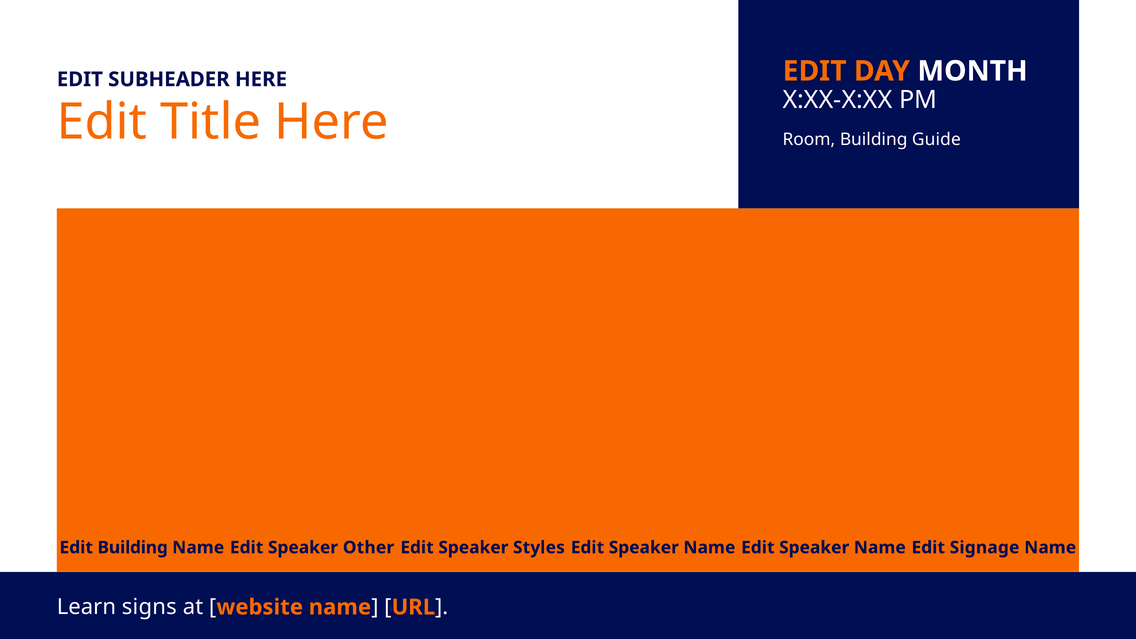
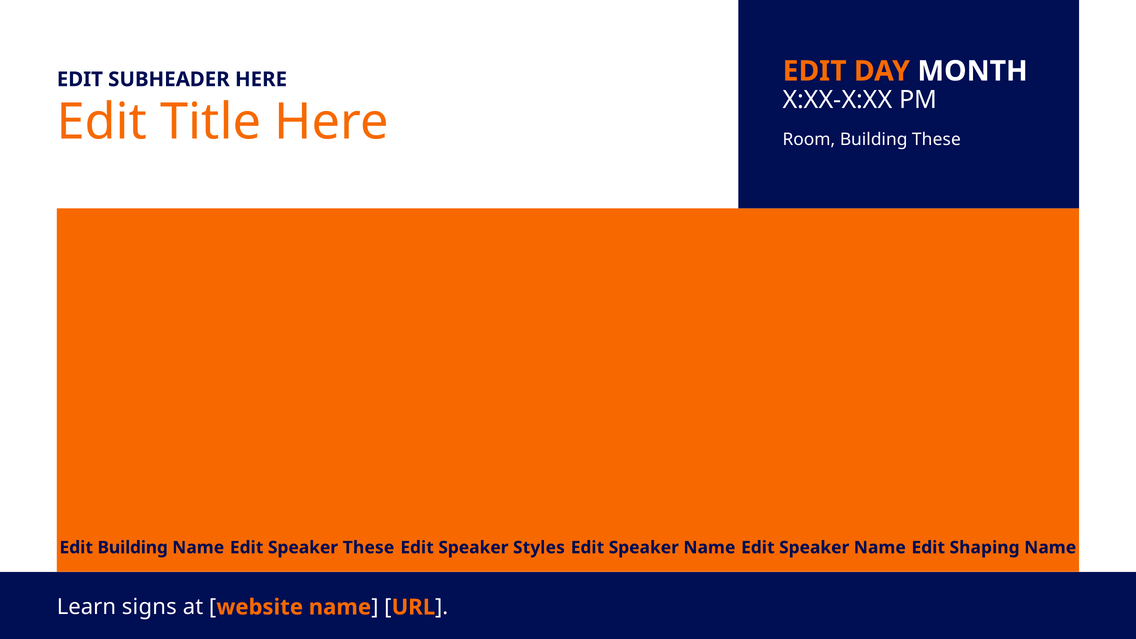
Building Guide: Guide -> These
Speaker Other: Other -> These
Signage: Signage -> Shaping
